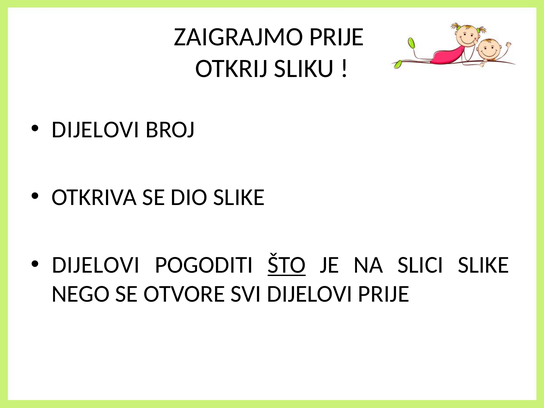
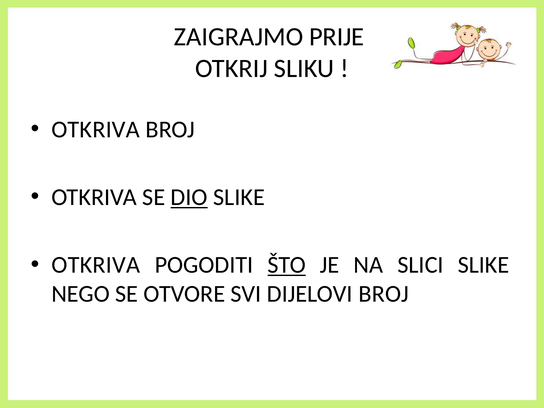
DIJELOVI at (96, 129): DIJELOVI -> OTKRIVA
DIO underline: none -> present
DIJELOVI at (96, 265): DIJELOVI -> OTKRIVA
DIJELOVI PRIJE: PRIJE -> BROJ
